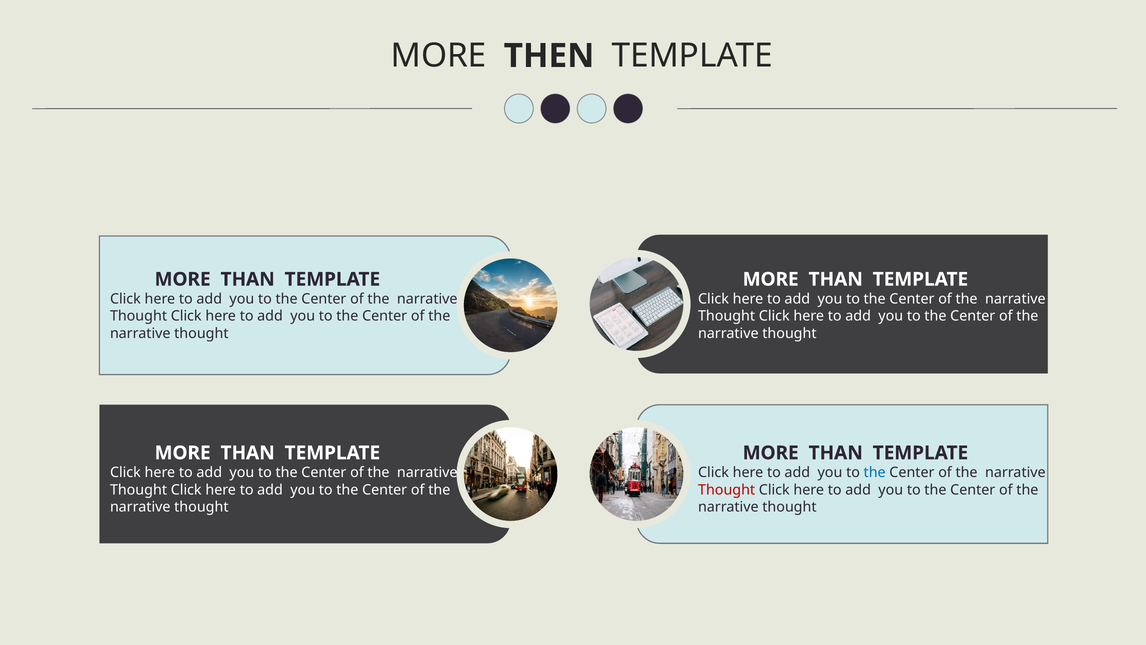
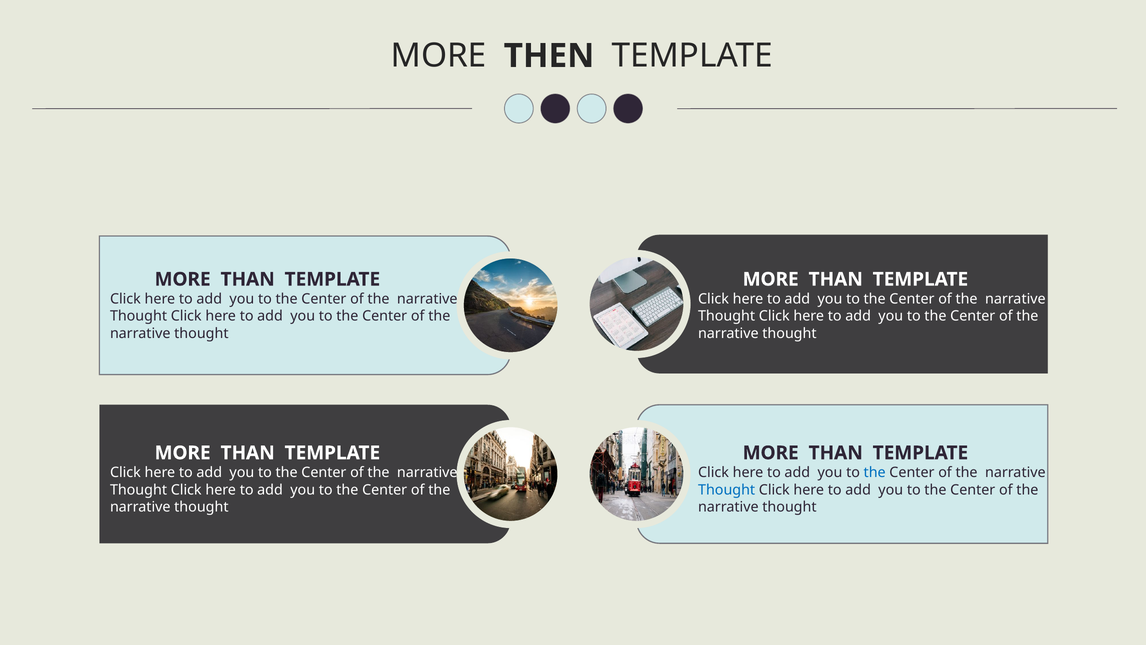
Thought at (727, 490) colour: red -> blue
